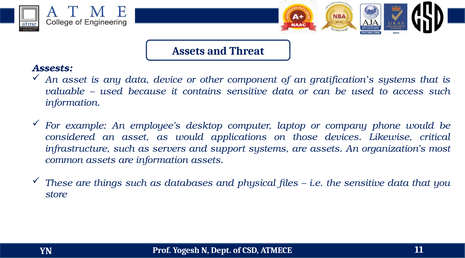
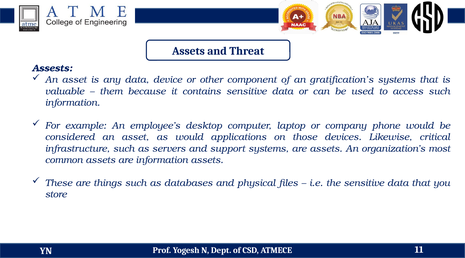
used at (111, 91): used -> them
